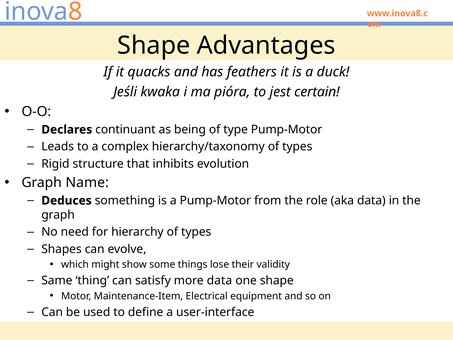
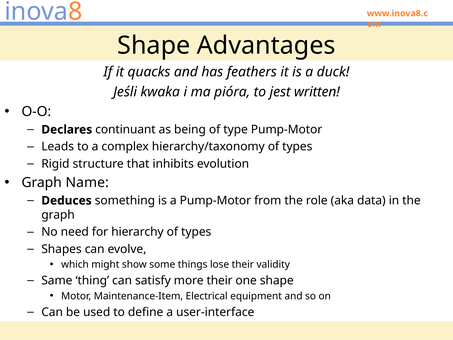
certain: certain -> written
more data: data -> their
